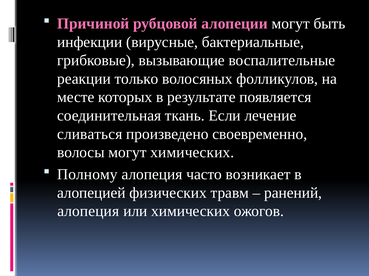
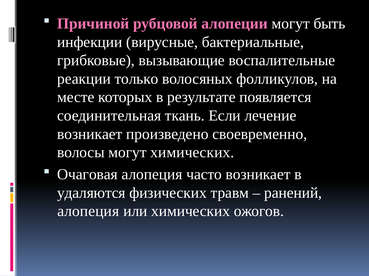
сливаться at (90, 134): сливаться -> возникает
Полному: Полному -> Очаговая
алопецией: алопецией -> удаляются
